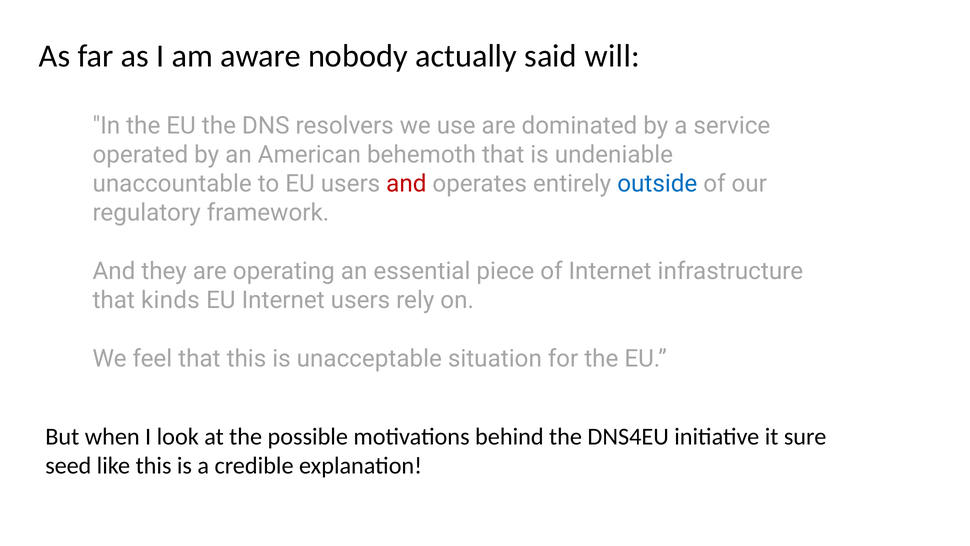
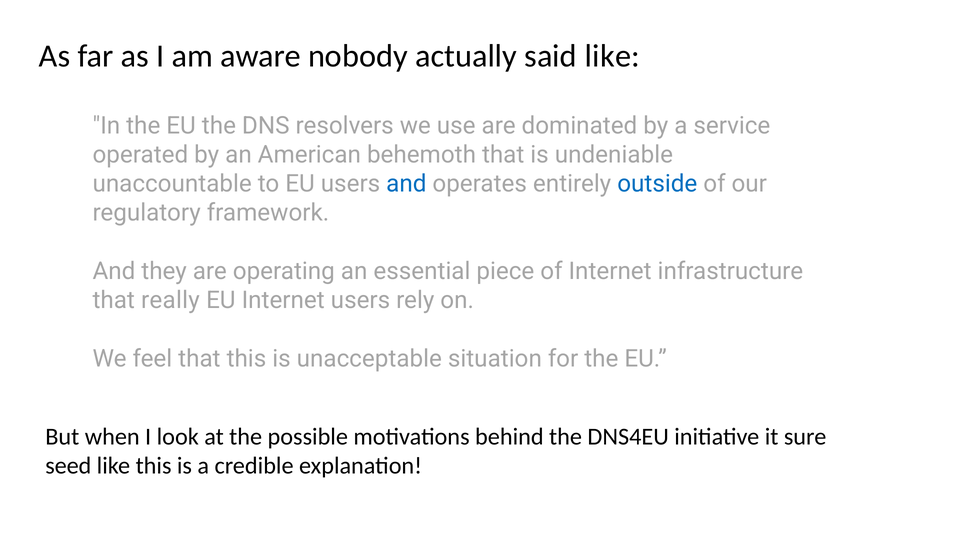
said will: will -> like
and at (406, 184) colour: red -> blue
kinds: kinds -> really
